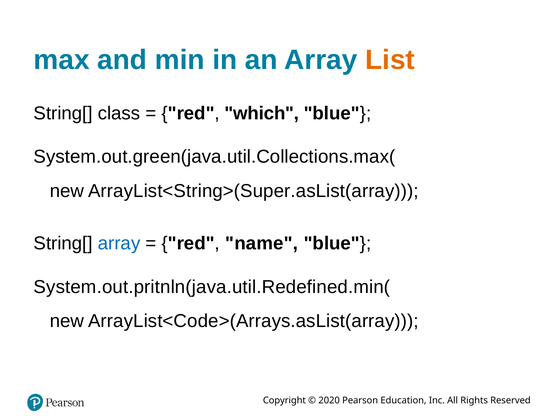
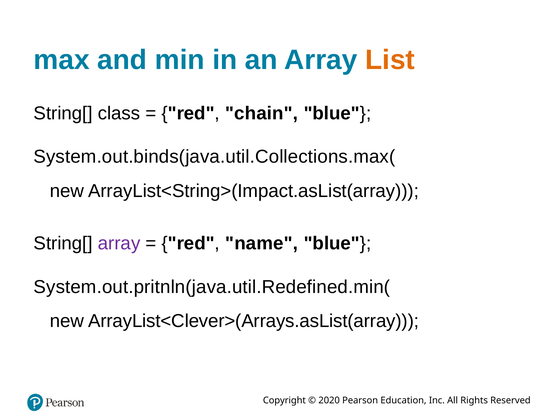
which: which -> chain
System.out.green(java.util.Collections.max(: System.out.green(java.util.Collections.max( -> System.out.binds(java.util.Collections.max(
ArrayList<String>(Super.asList(array: ArrayList<String>(Super.asList(array -> ArrayList<String>(Impact.asList(array
array at (119, 244) colour: blue -> purple
ArrayList<Code>(Arrays.asList(array: ArrayList<Code>(Arrays.asList(array -> ArrayList<Clever>(Arrays.asList(array
